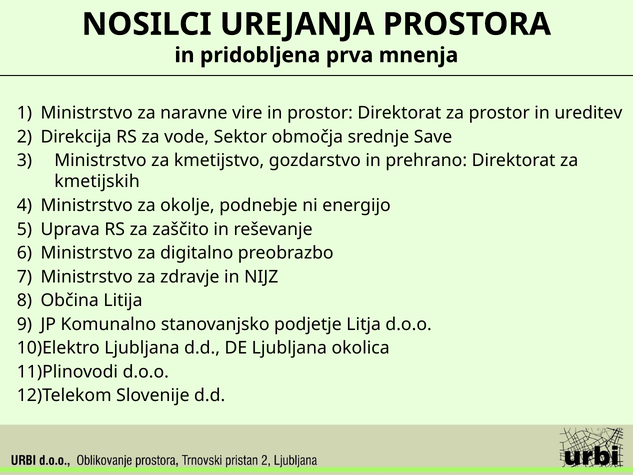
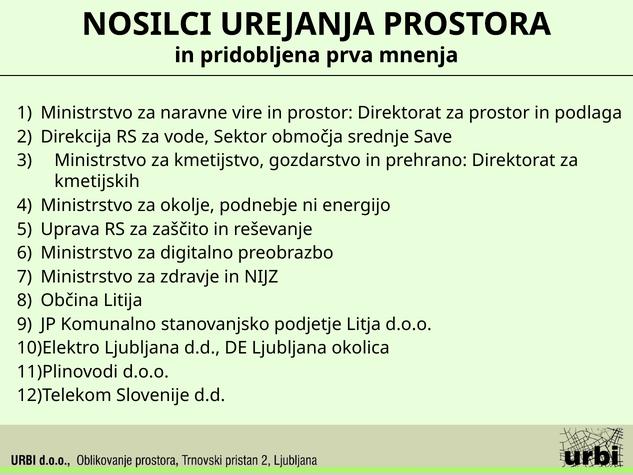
ureditev: ureditev -> podlaga
